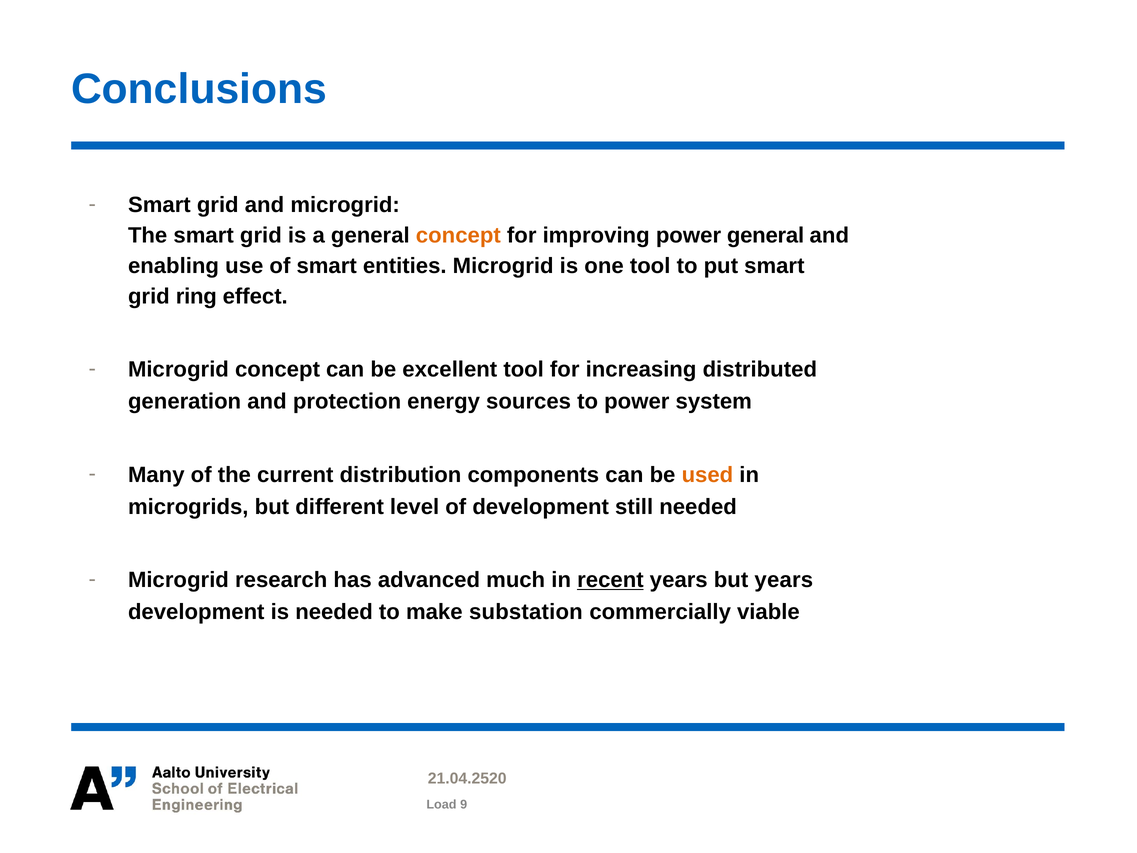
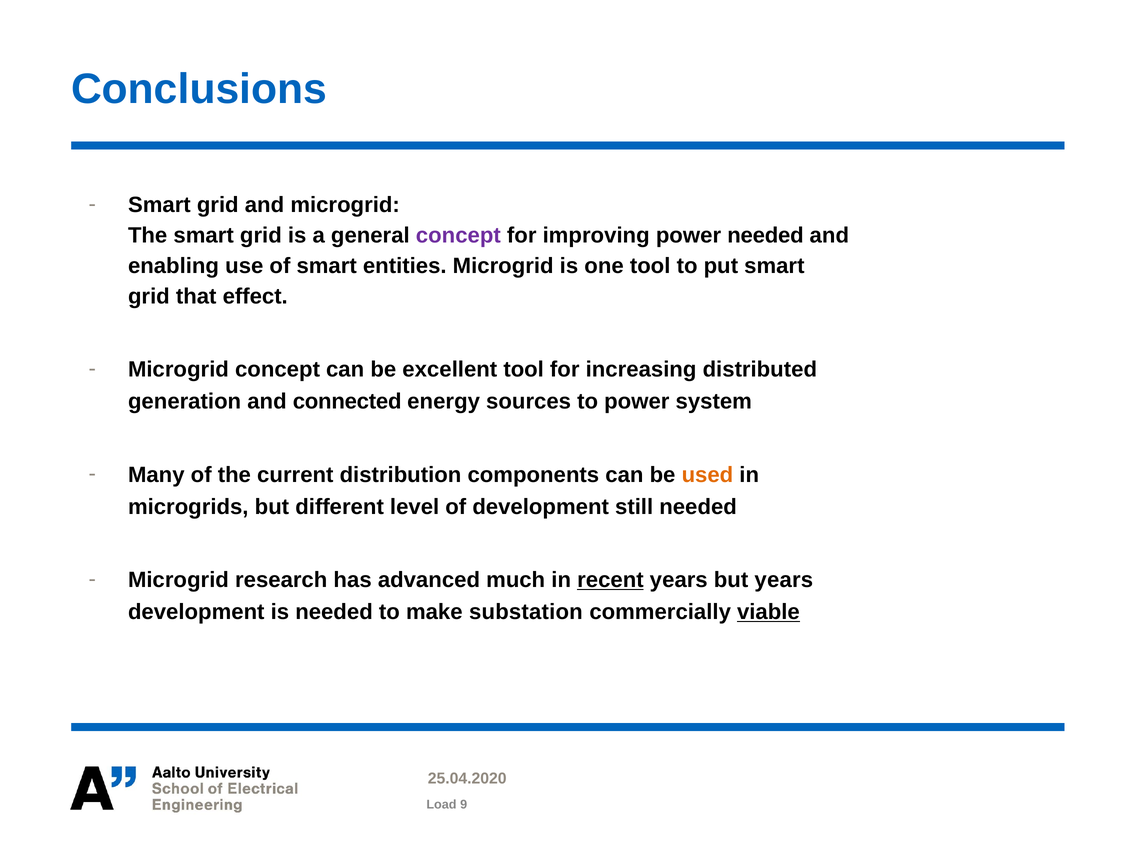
concept at (458, 235) colour: orange -> purple
power general: general -> needed
ring: ring -> that
protection: protection -> connected
viable underline: none -> present
21.04.2520: 21.04.2520 -> 25.04.2020
